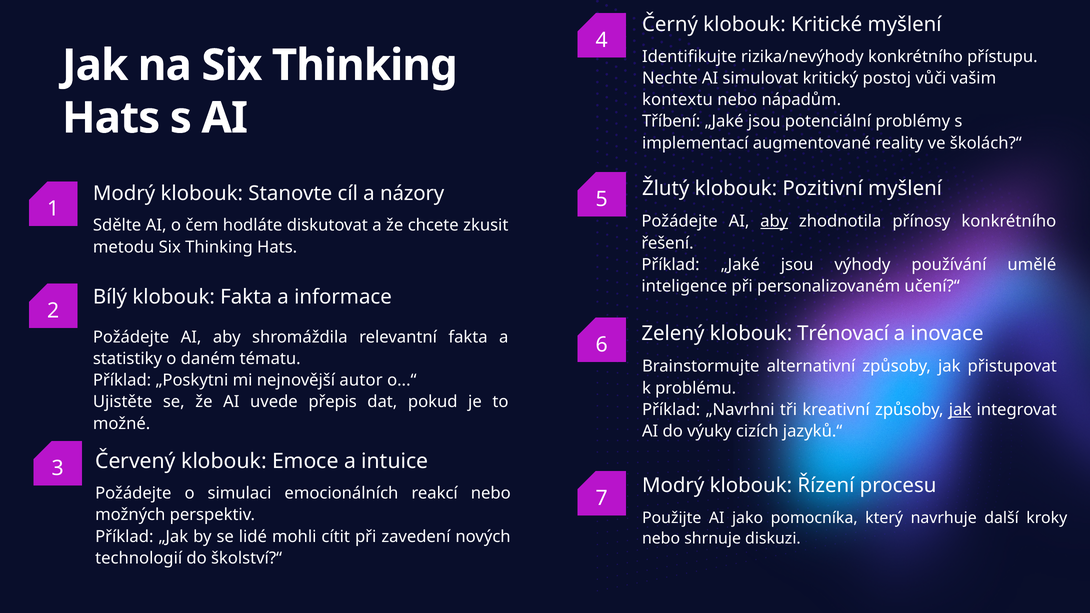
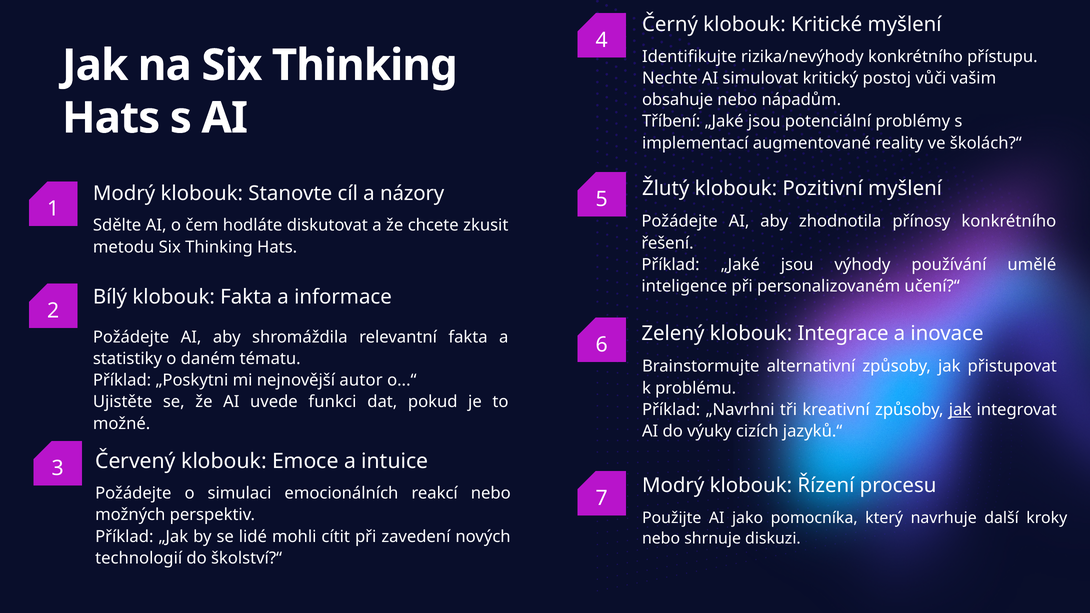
kontextu: kontextu -> obsahuje
aby at (774, 222) underline: present -> none
Trénovací: Trénovací -> Integrace
přepis: přepis -> funkci
